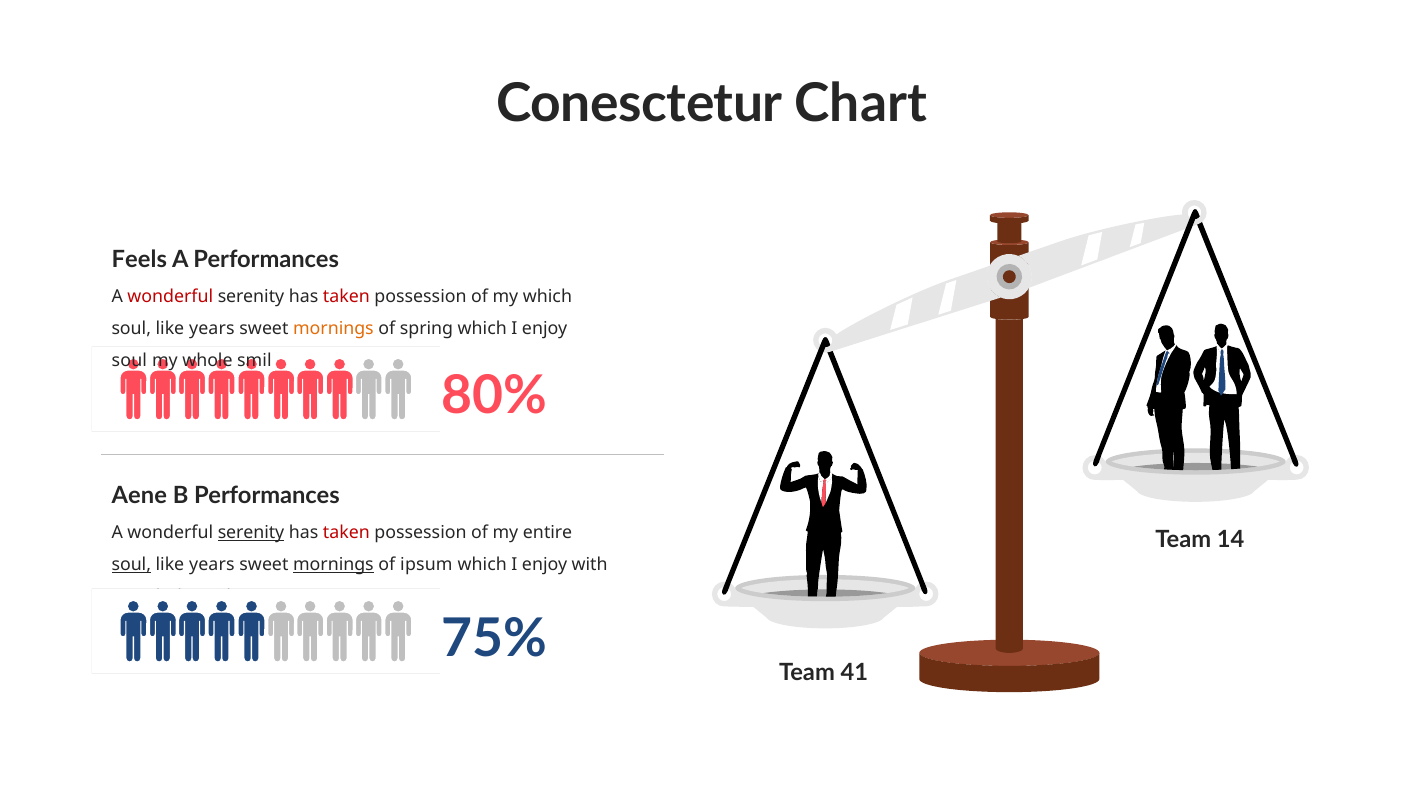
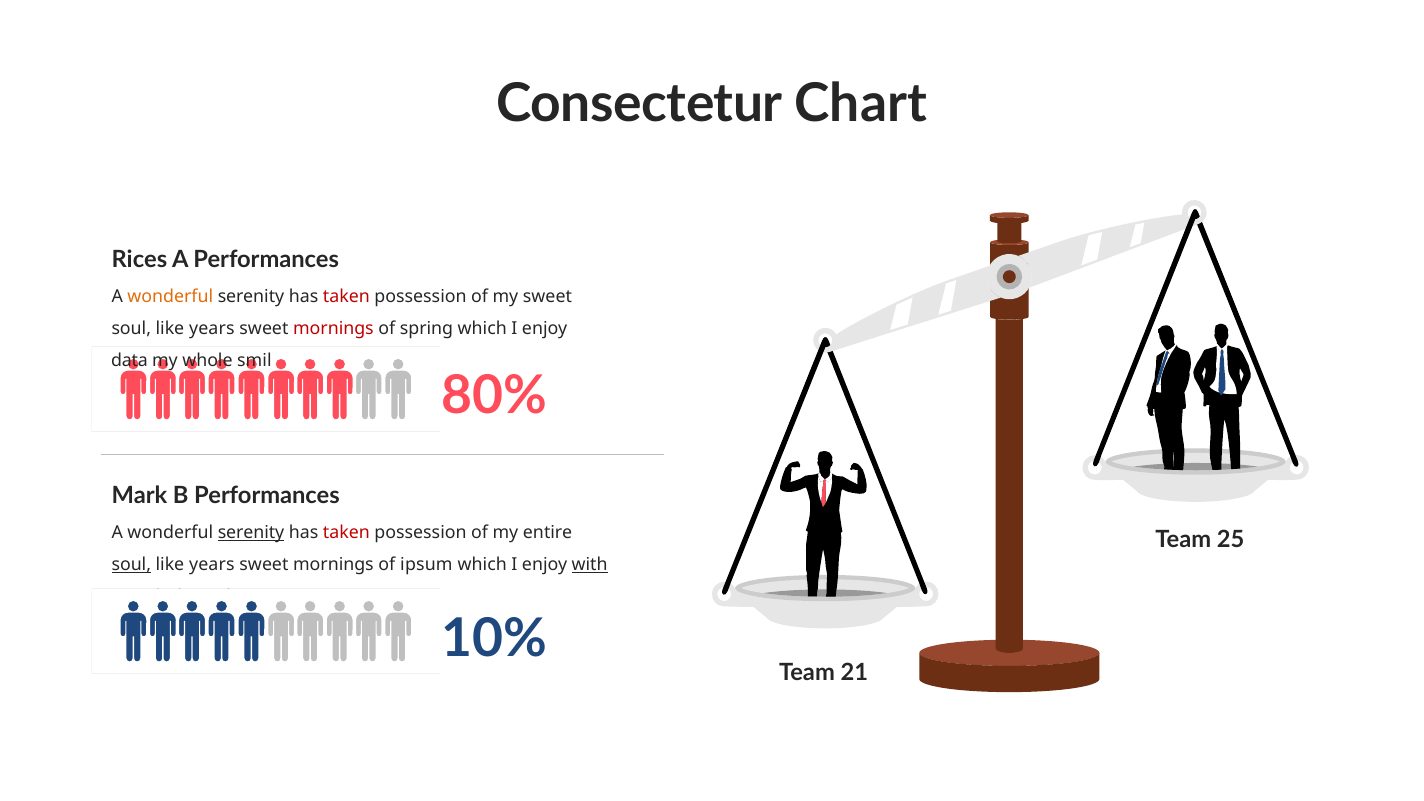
Conesctetur: Conesctetur -> Consectetur
Feels: Feels -> Rices
wonderful at (170, 297) colour: red -> orange
my which: which -> sweet
mornings at (333, 329) colour: orange -> red
soul at (129, 361): soul -> data
Aene: Aene -> Mark
14: 14 -> 25
mornings at (333, 565) underline: present -> none
with underline: none -> present
75%: 75% -> 10%
41: 41 -> 21
